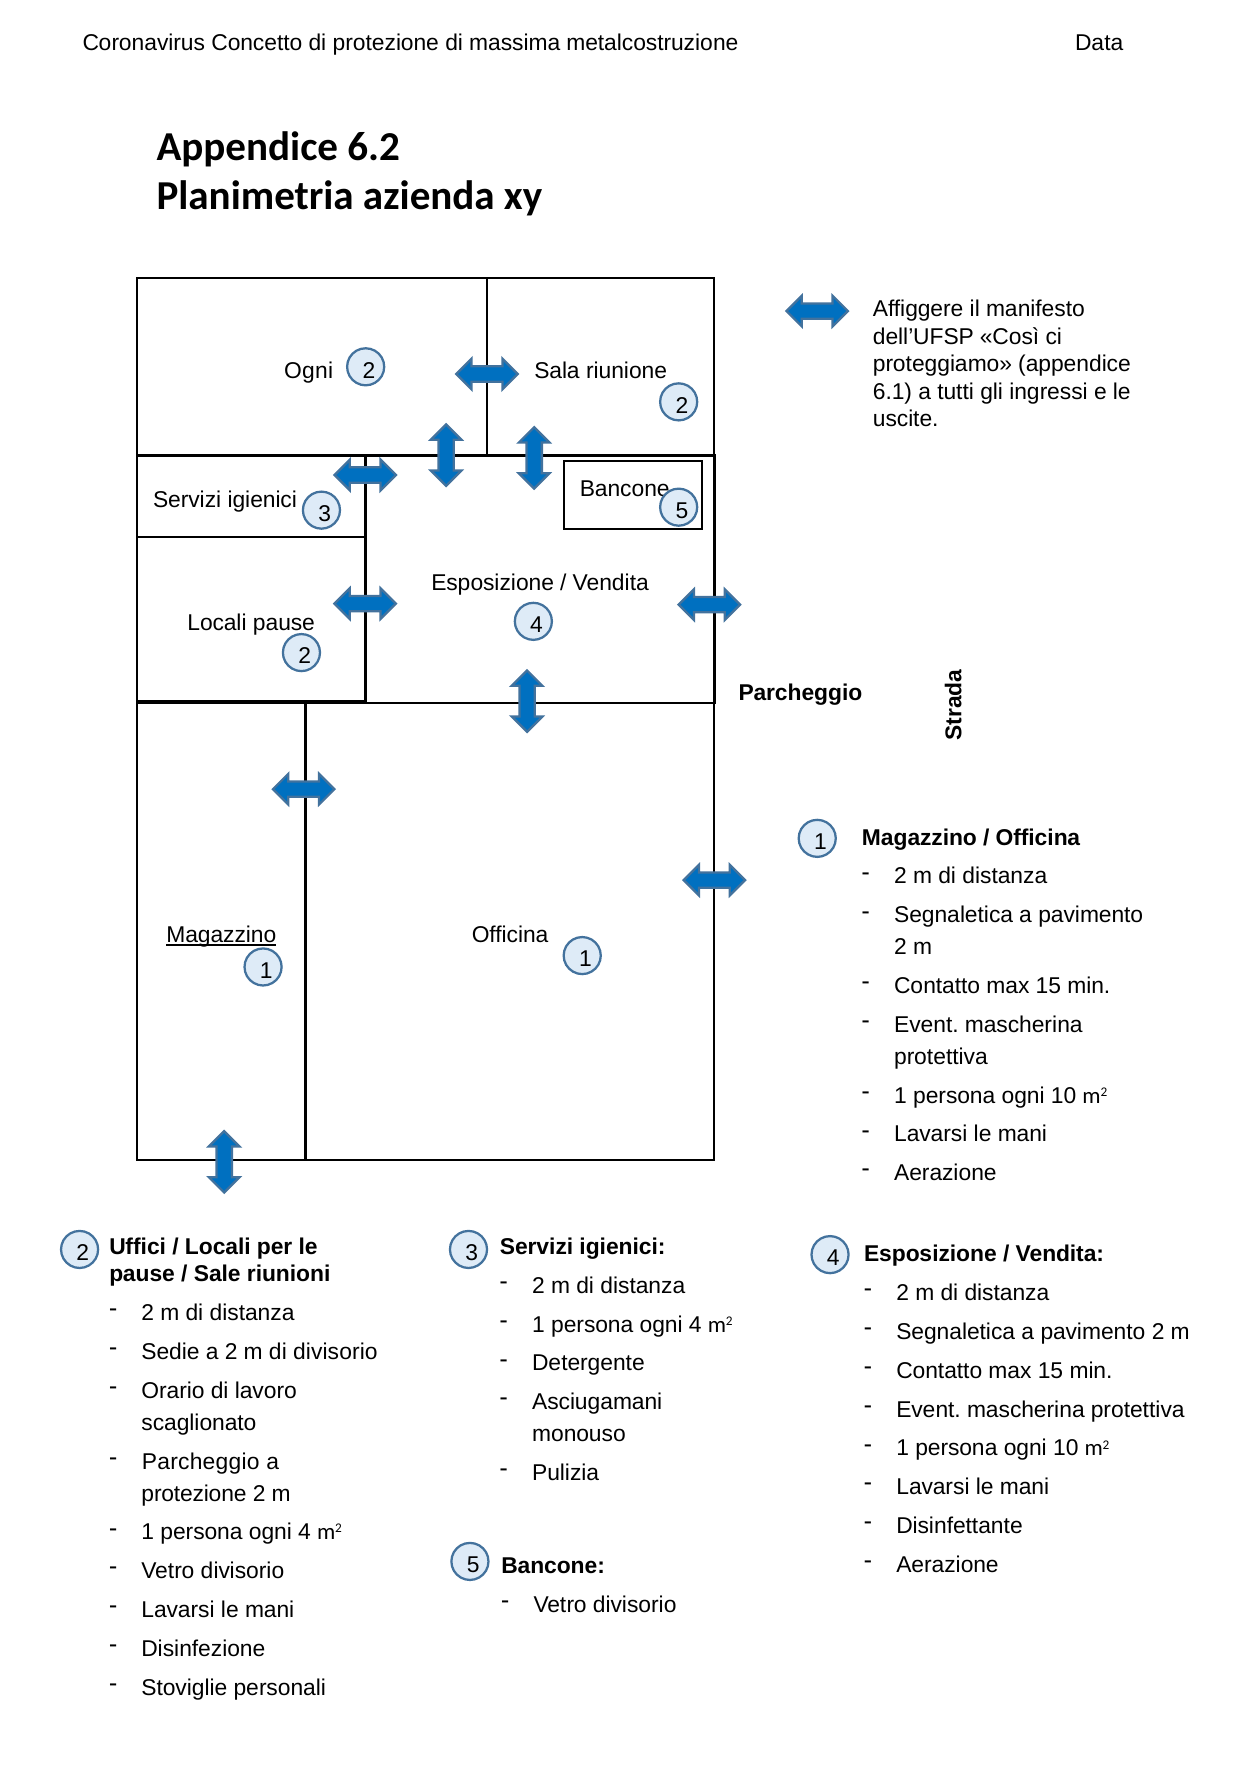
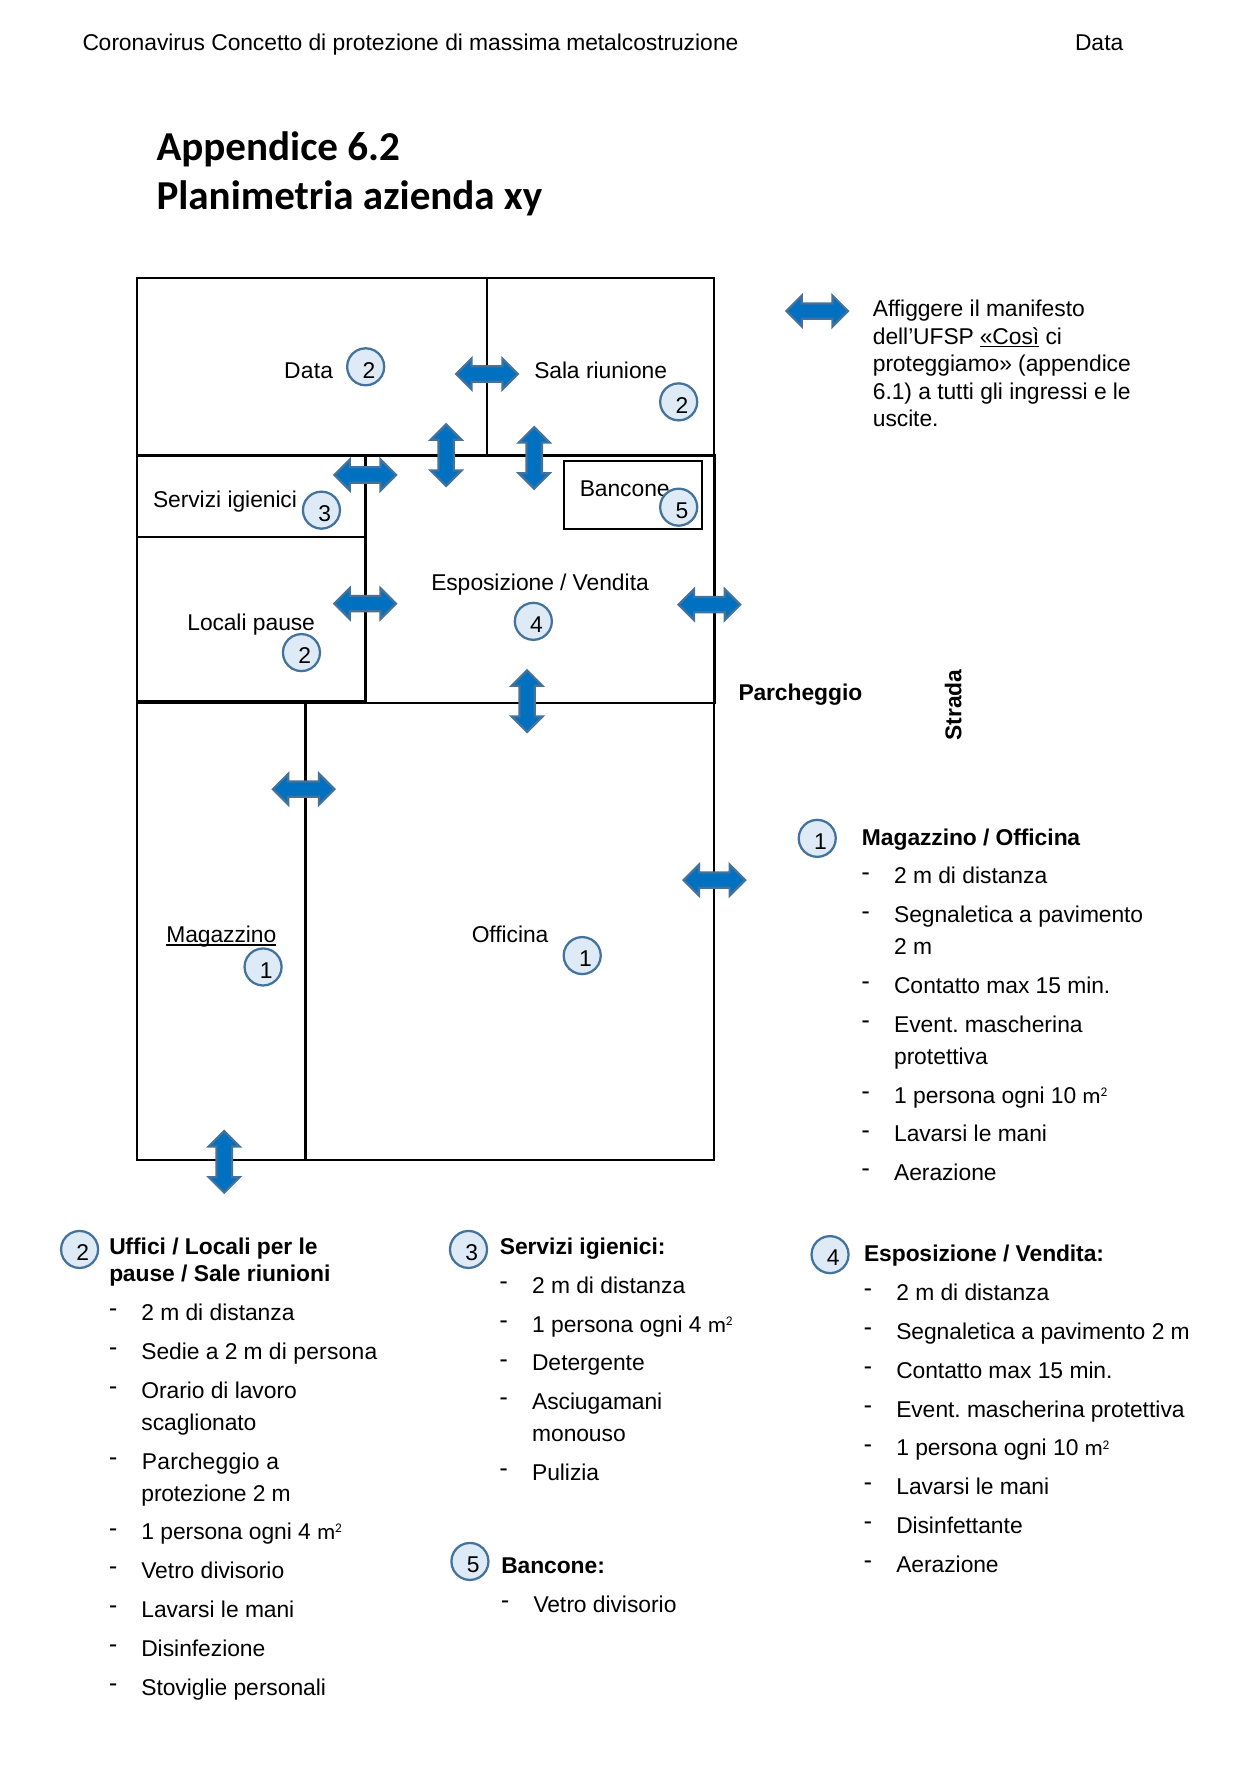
Così underline: none -> present
Ogni at (309, 371): Ogni -> Data
di divisorio: divisorio -> persona
